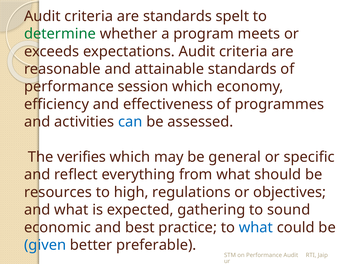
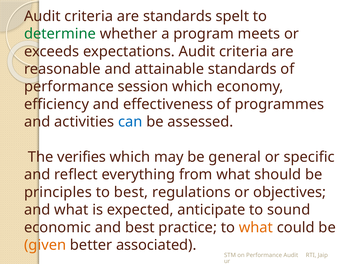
resources: resources -> principles
to high: high -> best
gathering: gathering -> anticipate
what at (256, 228) colour: blue -> orange
given colour: blue -> orange
preferable: preferable -> associated
